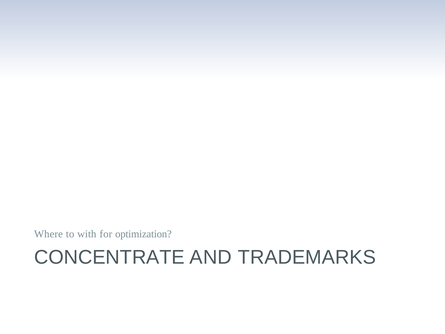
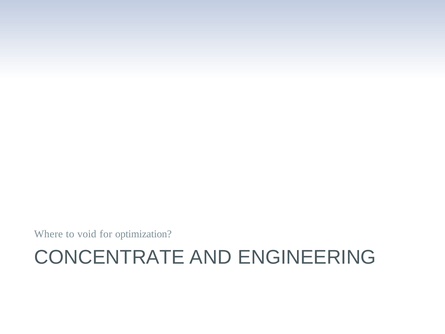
with: with -> void
TRADEMARKS: TRADEMARKS -> ENGINEERING
